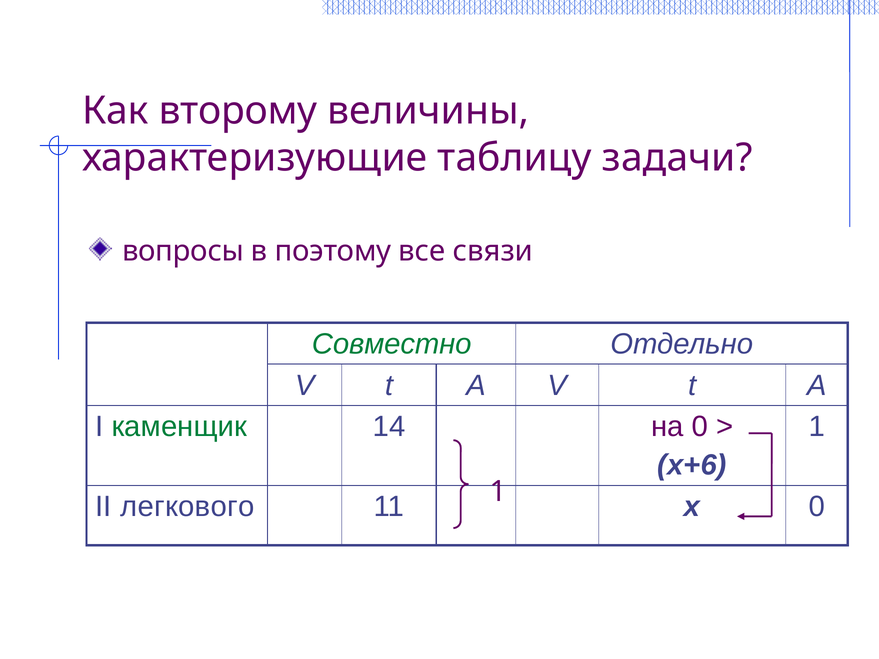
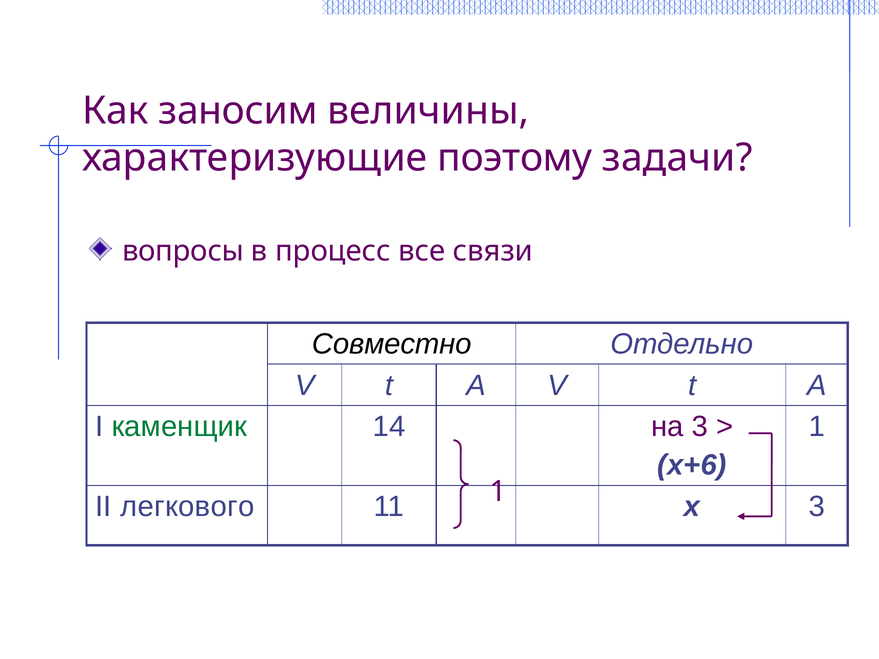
второму: второму -> заносим
таблицу: таблицу -> поэтому
поэтому: поэтому -> процесс
Совместно colour: green -> black
на 0: 0 -> 3
x 0: 0 -> 3
